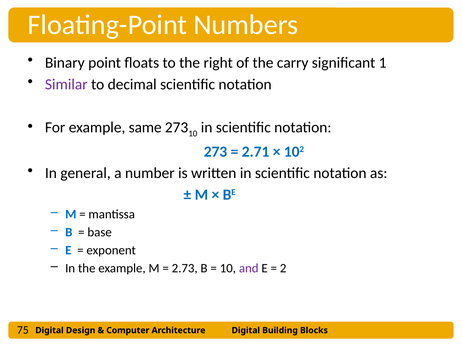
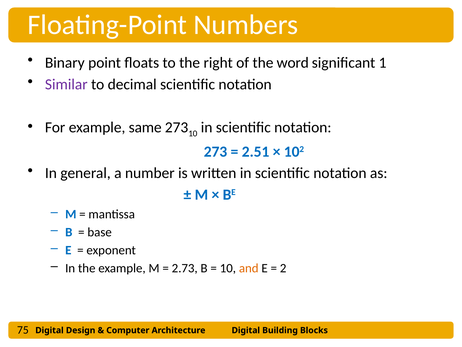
carry: carry -> word
2.71: 2.71 -> 2.51
and colour: purple -> orange
